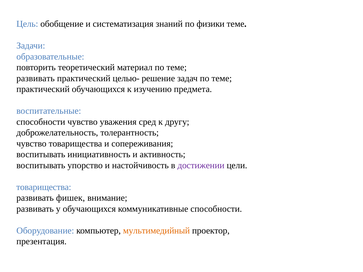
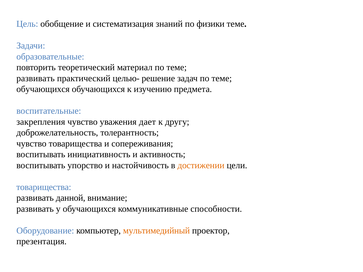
практический at (43, 89): практический -> обучающихся
способности at (41, 122): способности -> закрепления
сред: сред -> дает
достижении colour: purple -> orange
фишек: фишек -> данной
